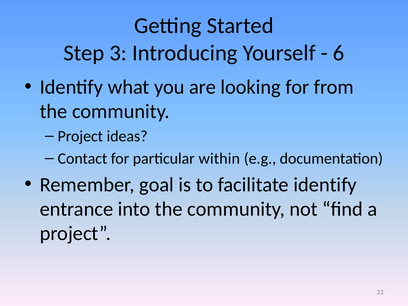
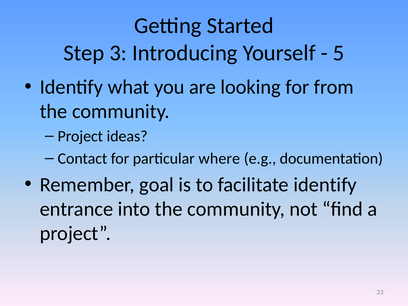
6: 6 -> 5
within: within -> where
